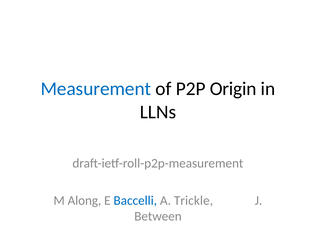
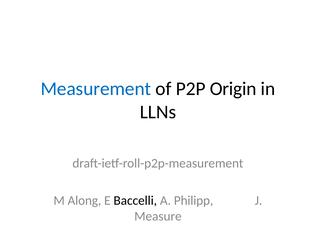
Baccelli colour: blue -> black
Trickle: Trickle -> Philipp
Between: Between -> Measure
